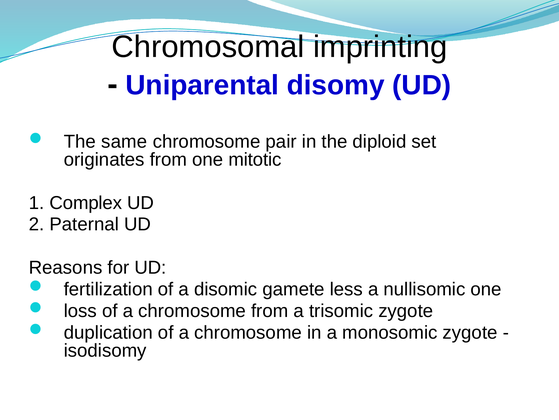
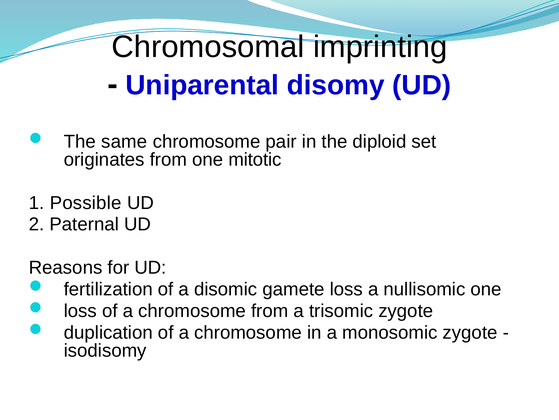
Complex: Complex -> Possible
gamete less: less -> loss
